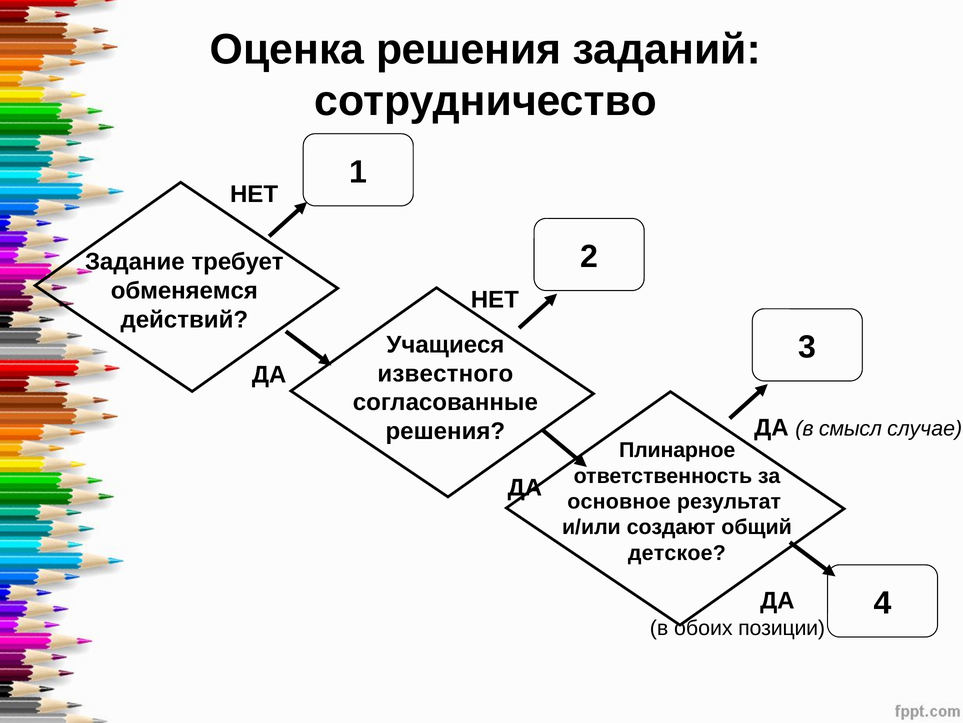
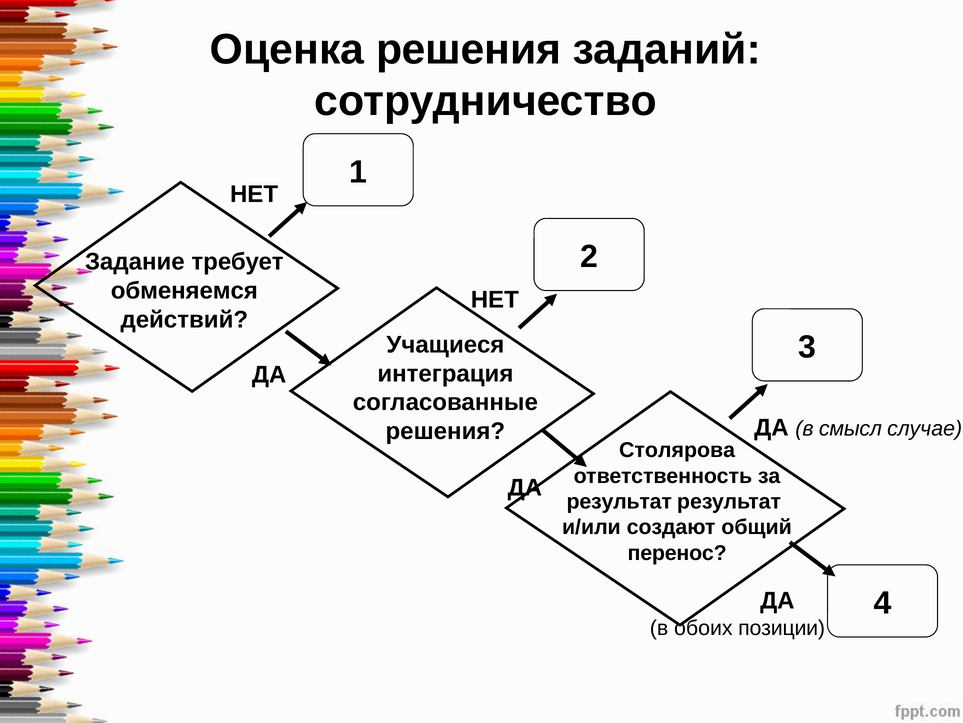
известного: известного -> интеграция
Плинарное: Плинарное -> Столярова
основное at (619, 501): основное -> результат
детское: детское -> перенос
